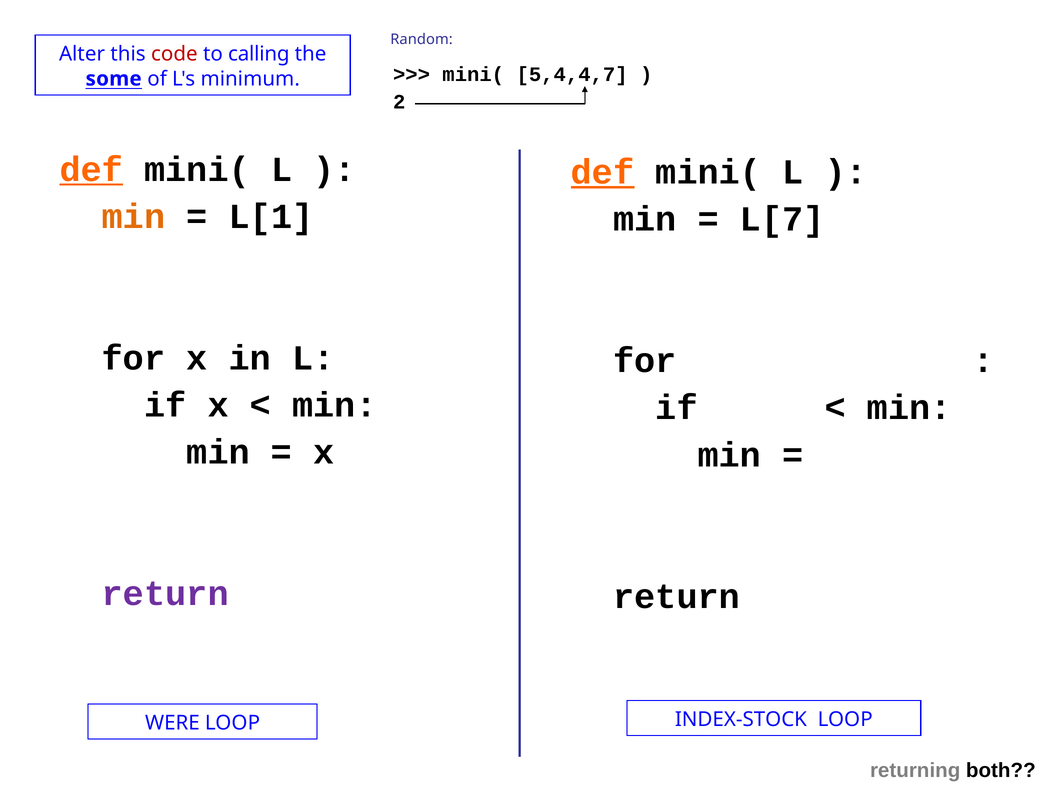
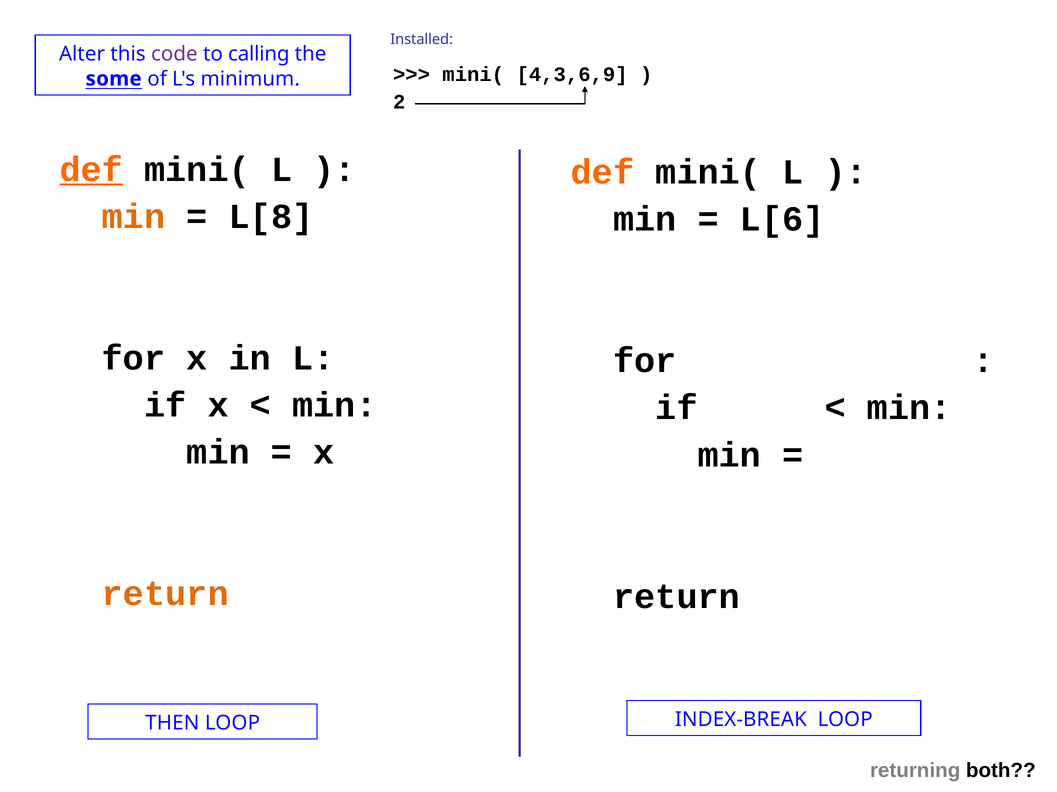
Random: Random -> Installed
code colour: red -> purple
5,4,4,7: 5,4,4,7 -> 4,3,6,9
def at (603, 172) underline: present -> none
L[1: L[1 -> L[8
L[7: L[7 -> L[6
return at (165, 594) colour: purple -> orange
WERE: WERE -> THEN
INDEX-STOCK: INDEX-STOCK -> INDEX-BREAK
